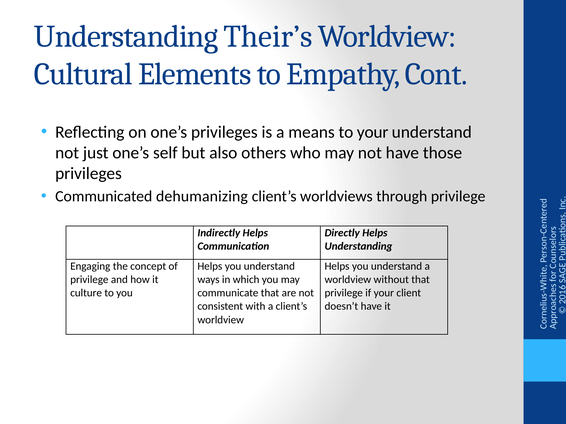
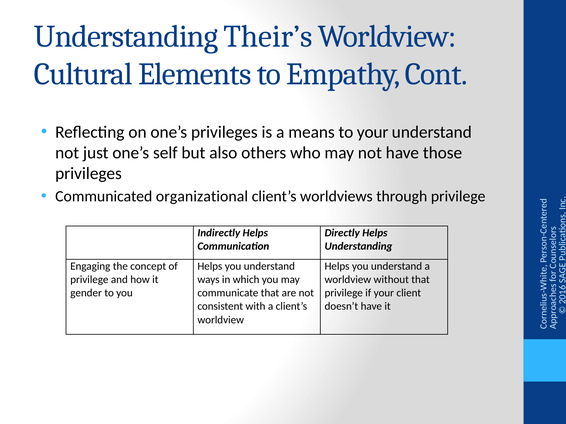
dehumanizing: dehumanizing -> organizational
culture: culture -> gender
